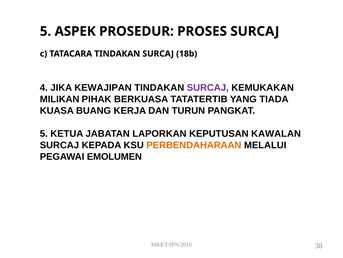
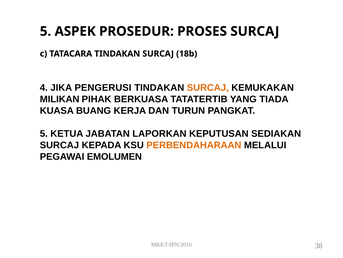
KEWAJIPAN: KEWAJIPAN -> PENGERUSI
SURCAJ at (208, 88) colour: purple -> orange
KAWALAN: KAWALAN -> SEDIAKAN
